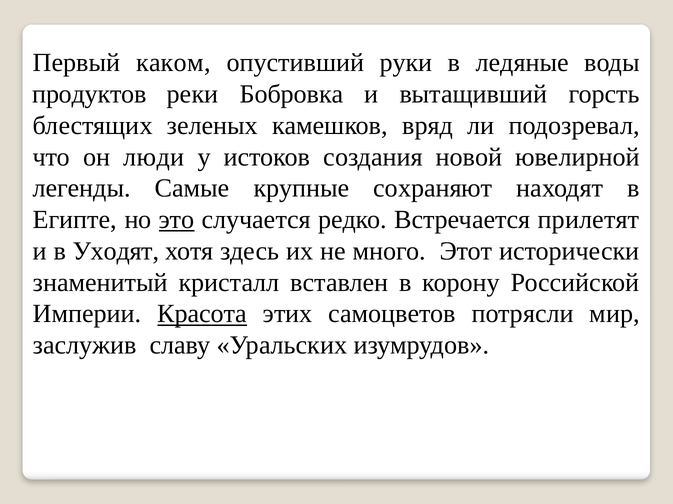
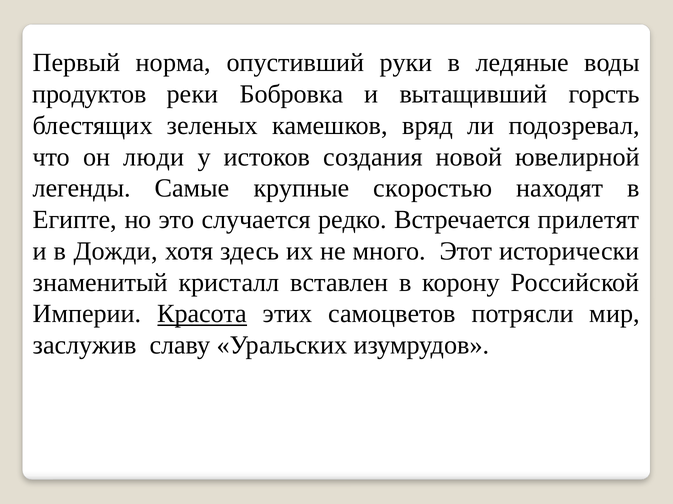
каком: каком -> норма
сохраняют: сохраняют -> скоростью
это underline: present -> none
Уходят: Уходят -> Дожди
